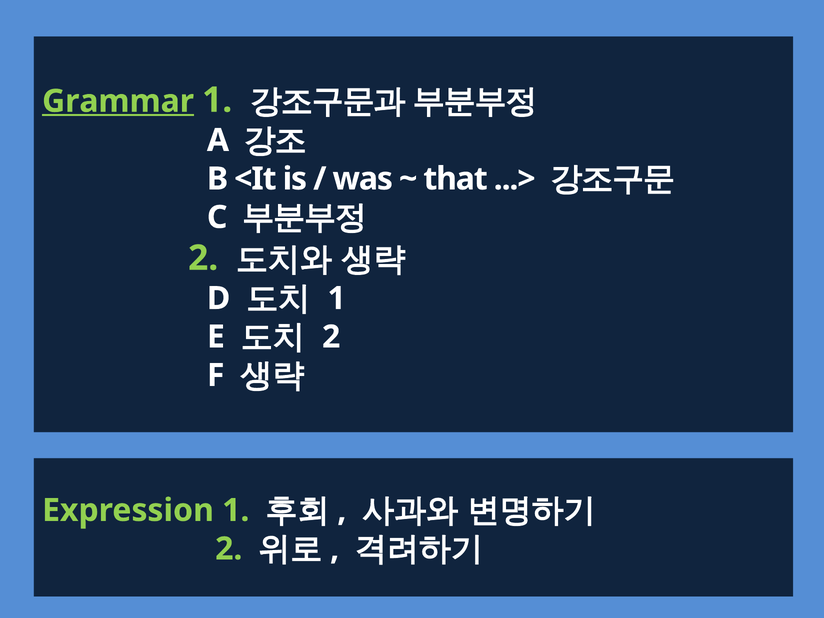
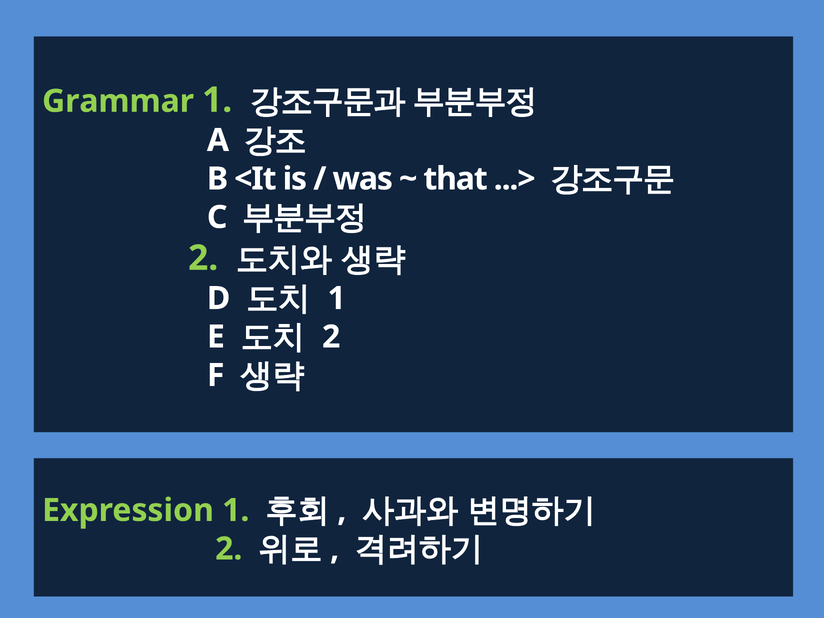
Grammar underline: present -> none
